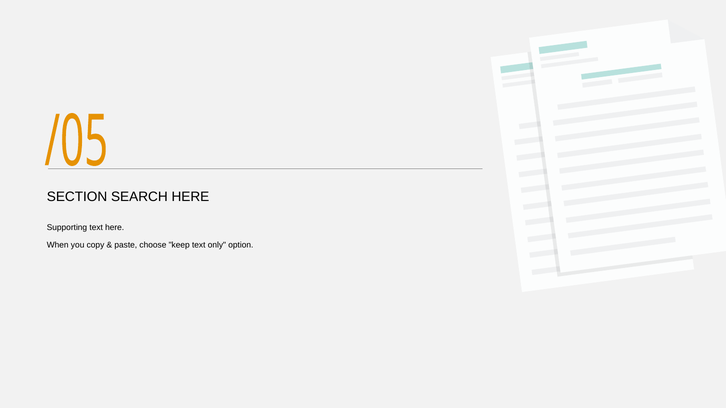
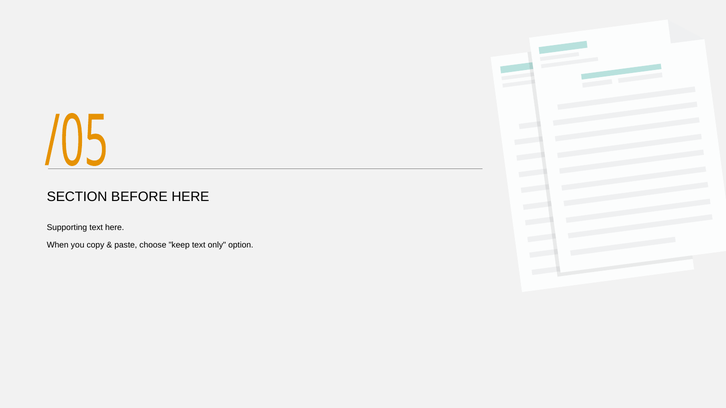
SEARCH: SEARCH -> BEFORE
